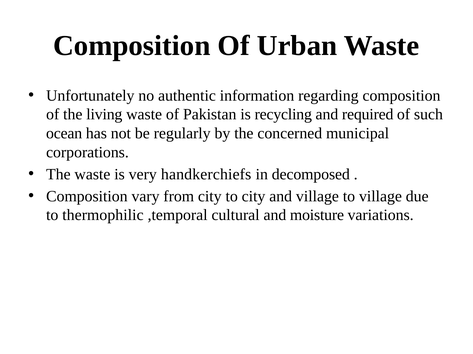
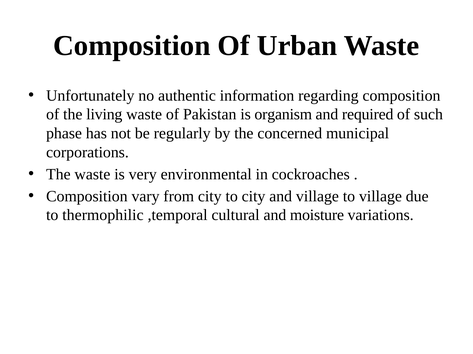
recycling: recycling -> organism
ocean: ocean -> phase
handkerchiefs: handkerchiefs -> environmental
decomposed: decomposed -> cockroaches
